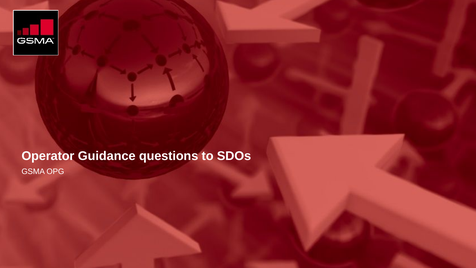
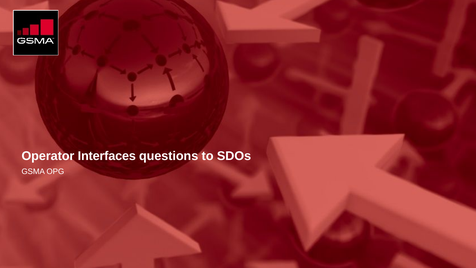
Guidance: Guidance -> Interfaces
